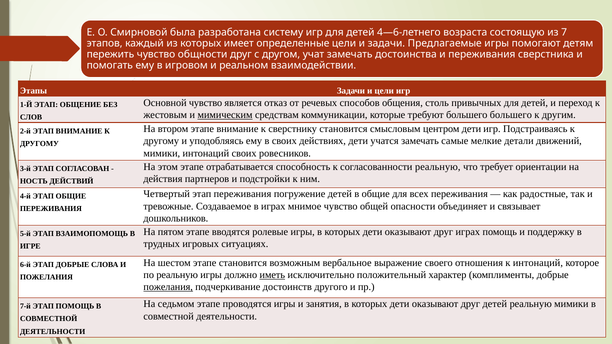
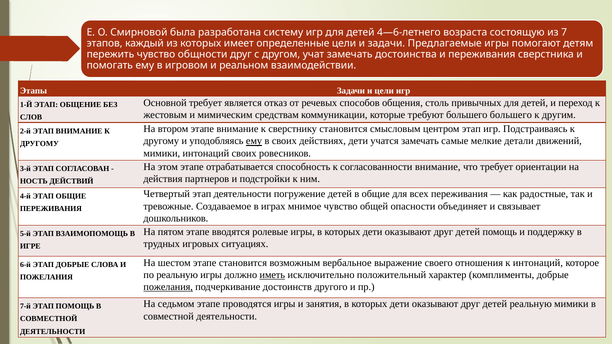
Основной чувство: чувство -> требует
мимическим underline: present -> none
центром дети: дети -> этап
ему at (254, 141) underline: none -> present
согласованности реальную: реальную -> внимание
этап переживания: переживания -> деятельности
играх at (468, 232): играх -> детей
